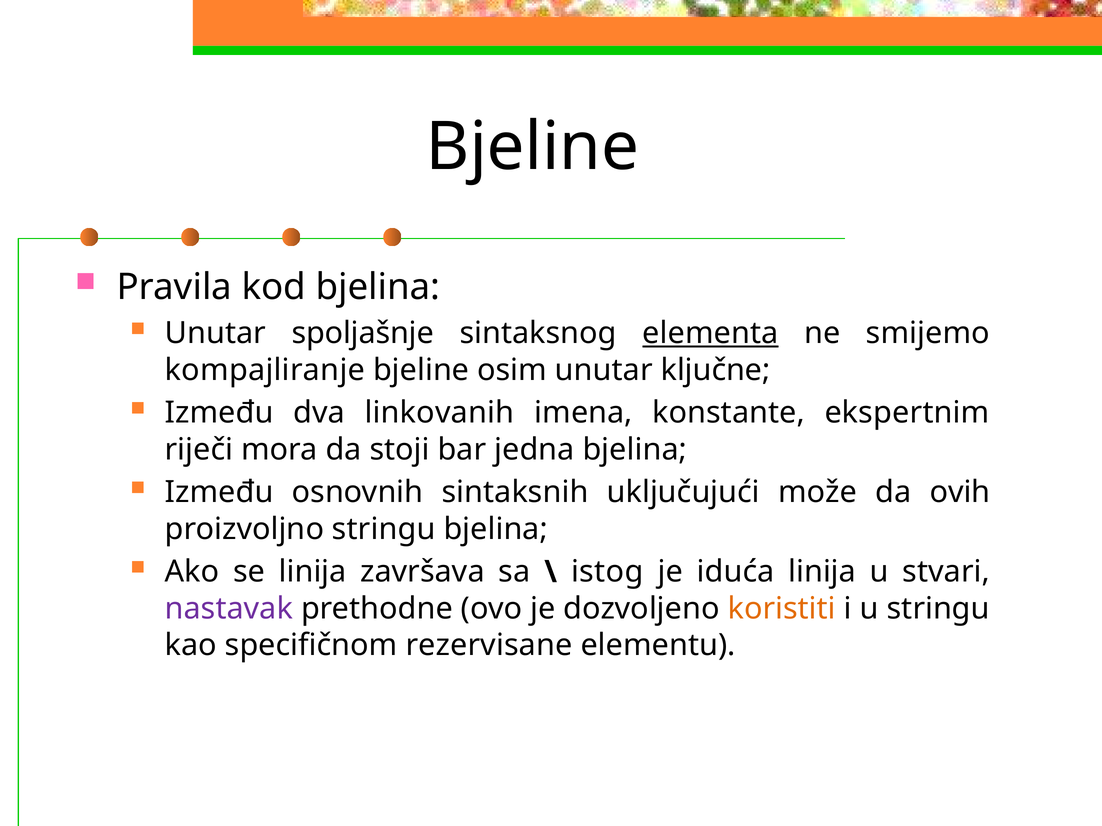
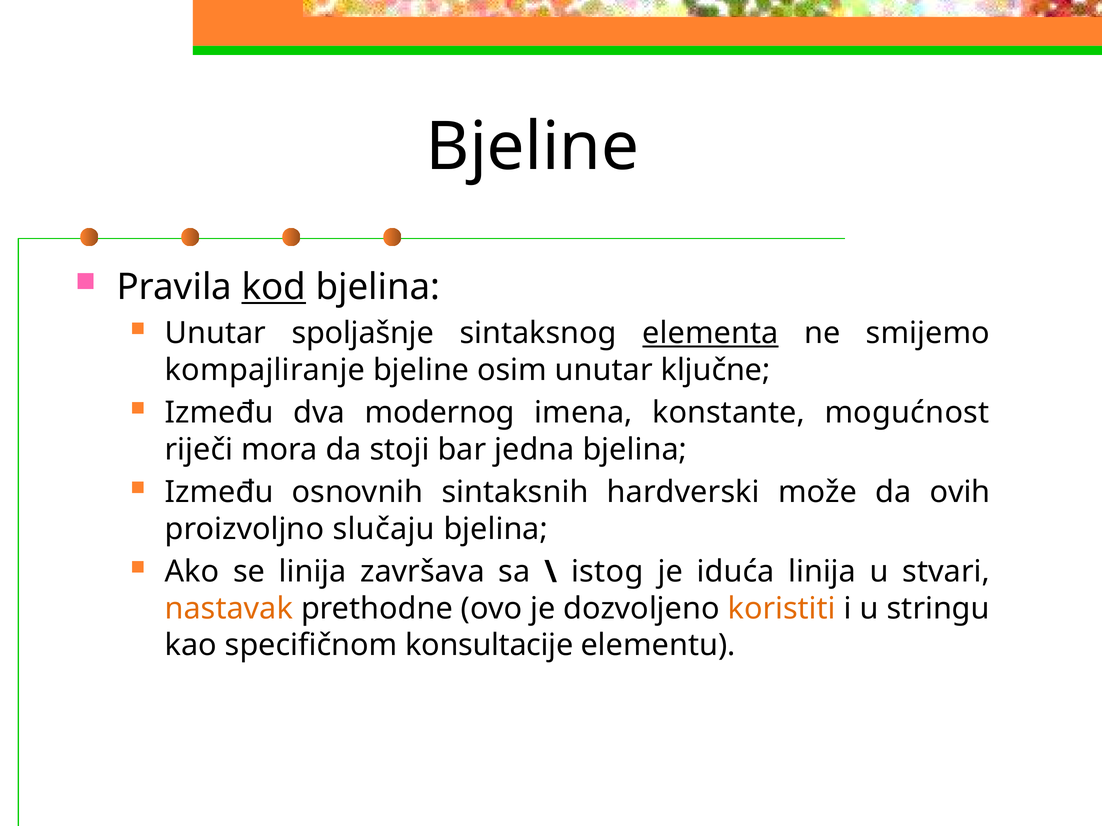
kod underline: none -> present
linkovanih: linkovanih -> modernog
ekspertnim: ekspertnim -> mogućnost
uključujući: uključujući -> hardverski
proizvoljno stringu: stringu -> slučaju
nastavak colour: purple -> orange
rezervisane: rezervisane -> konsultacije
